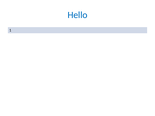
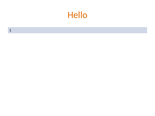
Hello colour: blue -> orange
